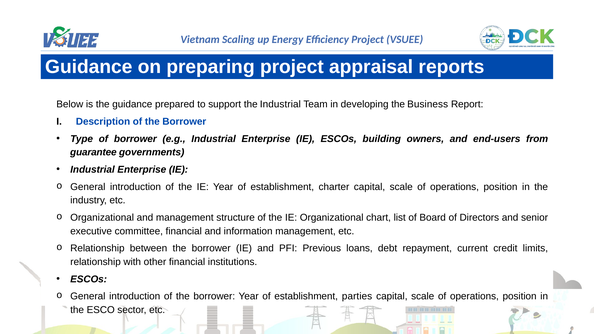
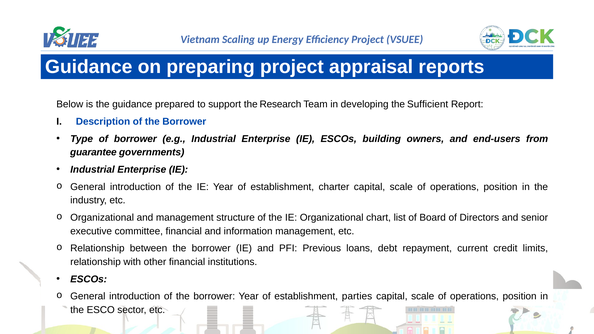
the Industrial: Industrial -> Research
Business: Business -> Sufficient
